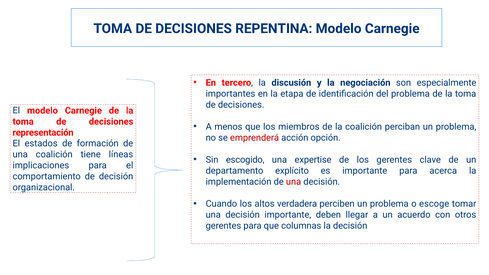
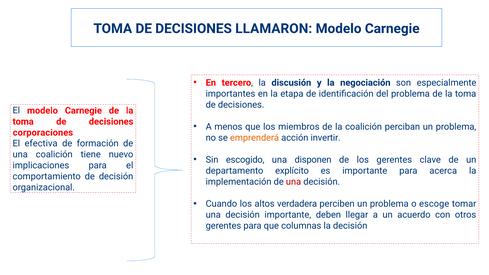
REPENTINA: REPENTINA -> LLAMARON
representación: representación -> corporaciones
emprenderá colour: red -> orange
opción: opción -> invertir
estados: estados -> efectiva
líneas: líneas -> nuevo
expertise: expertise -> disponen
